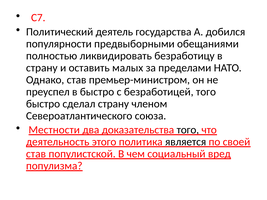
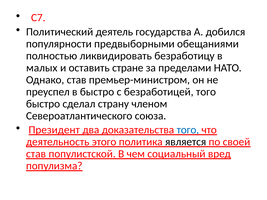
страну at (42, 68): страну -> малых
малых: малых -> стране
Местности: Местности -> Президент
того at (188, 130) colour: black -> blue
